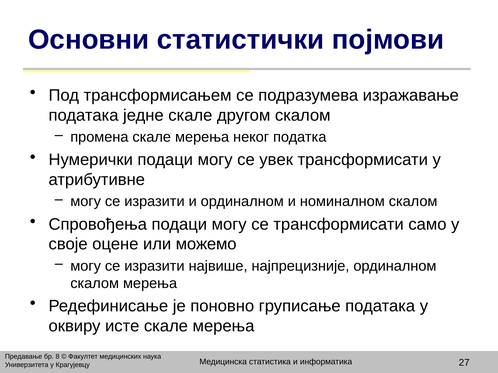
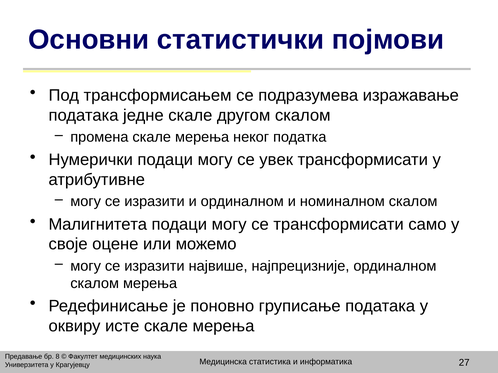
Спровођења: Спровођења -> Малигнитета
